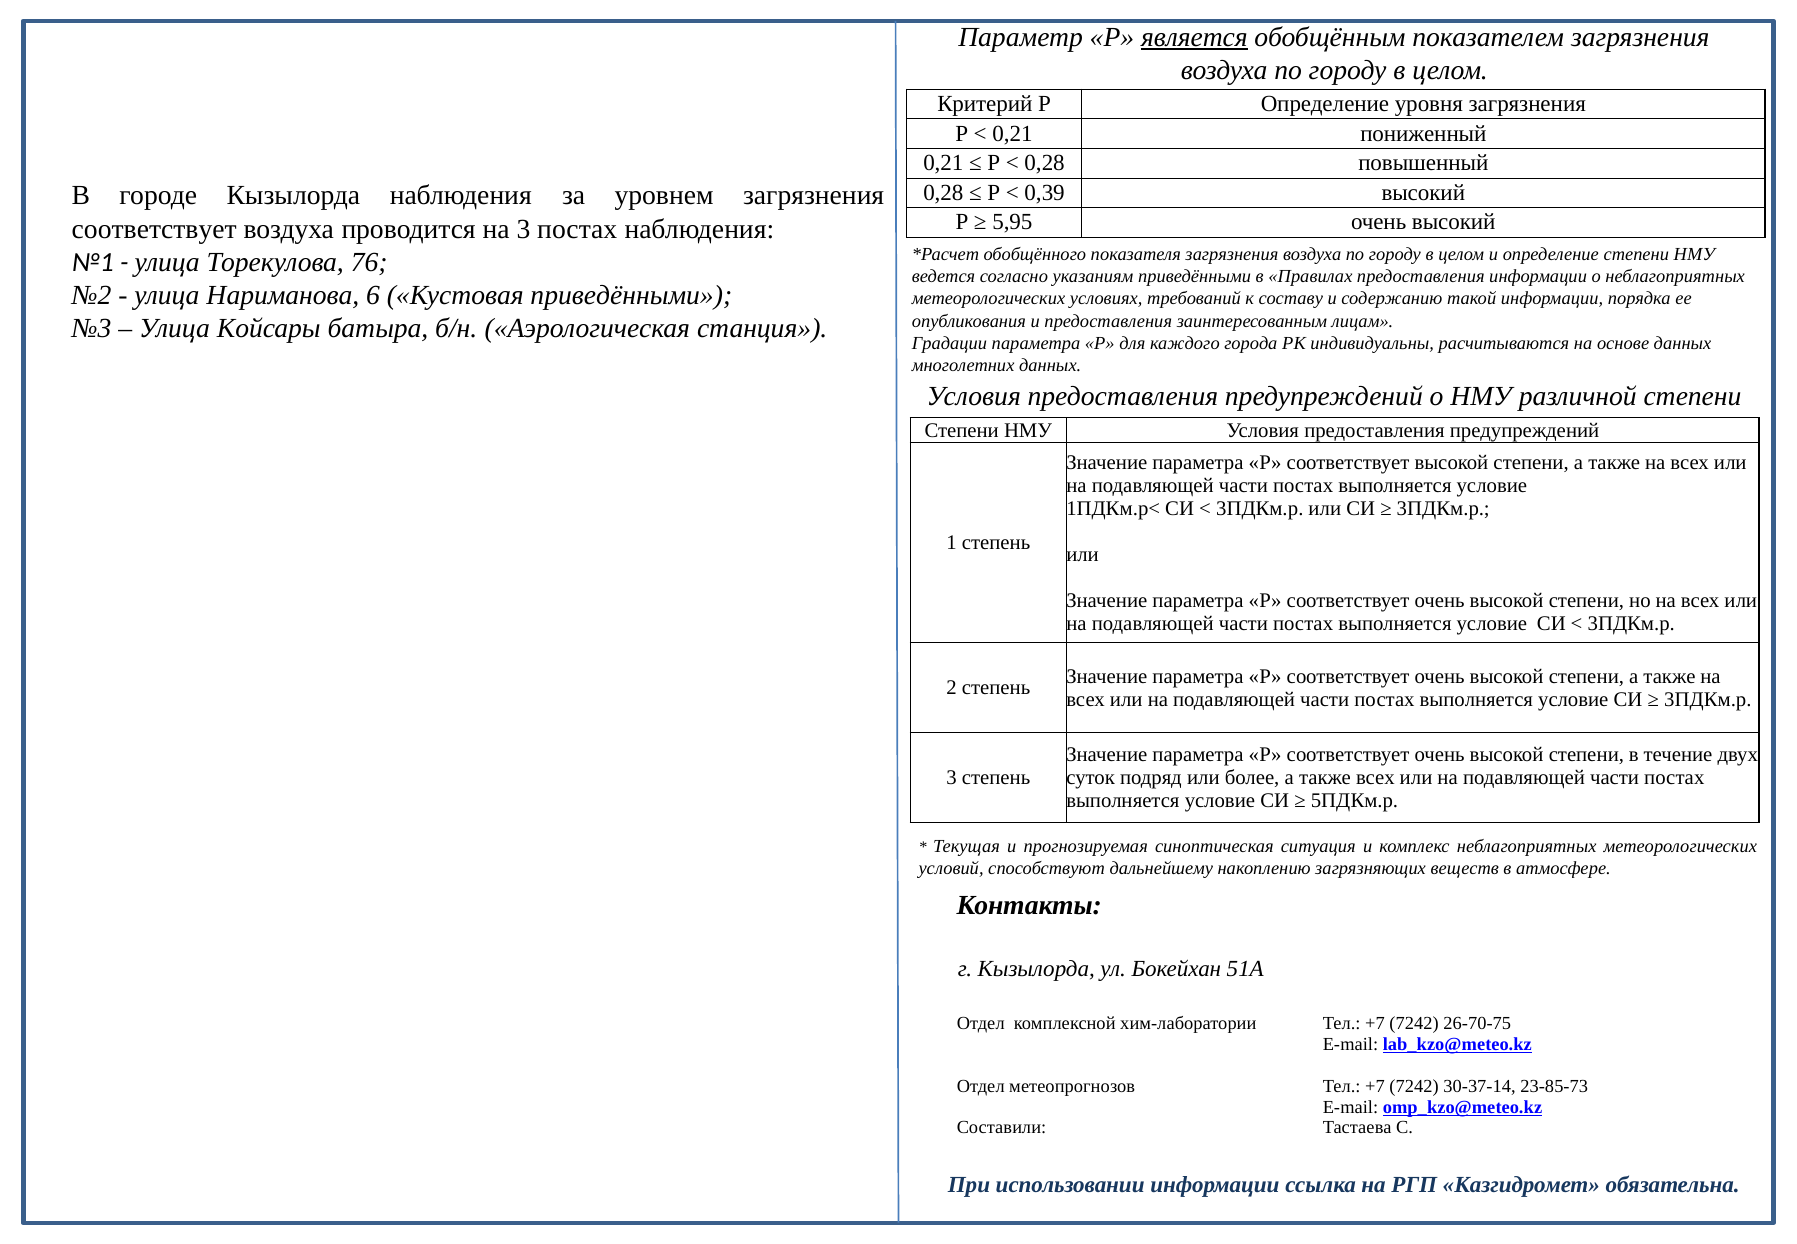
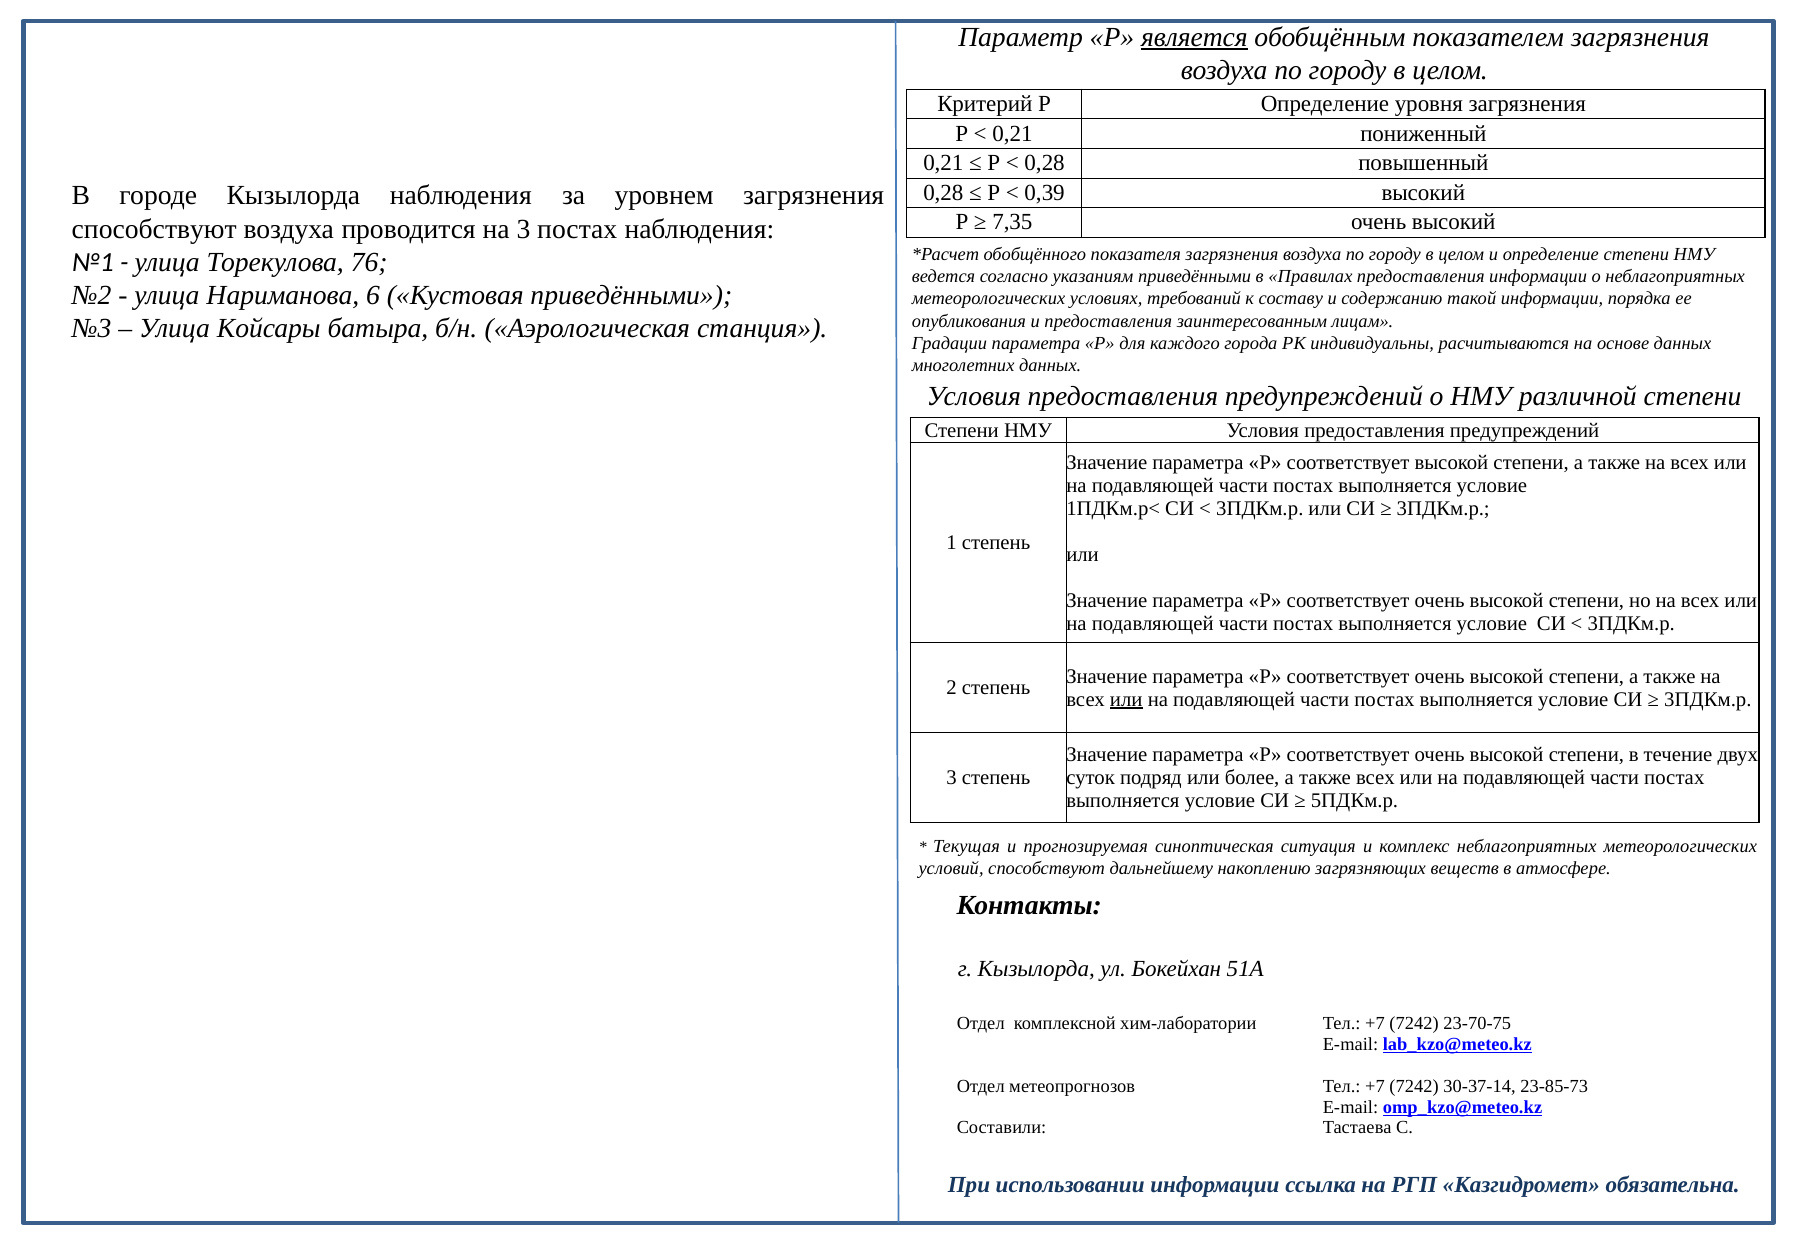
5,95: 5,95 -> 7,35
соответствует at (154, 229): соответствует -> способствуют
или at (1126, 699) underline: none -> present
26-70-75: 26-70-75 -> 23-70-75
